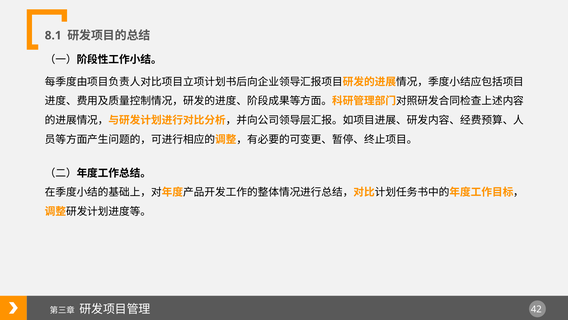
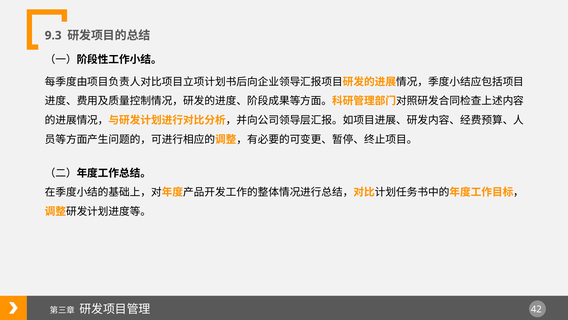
8.1: 8.1 -> 9.3
